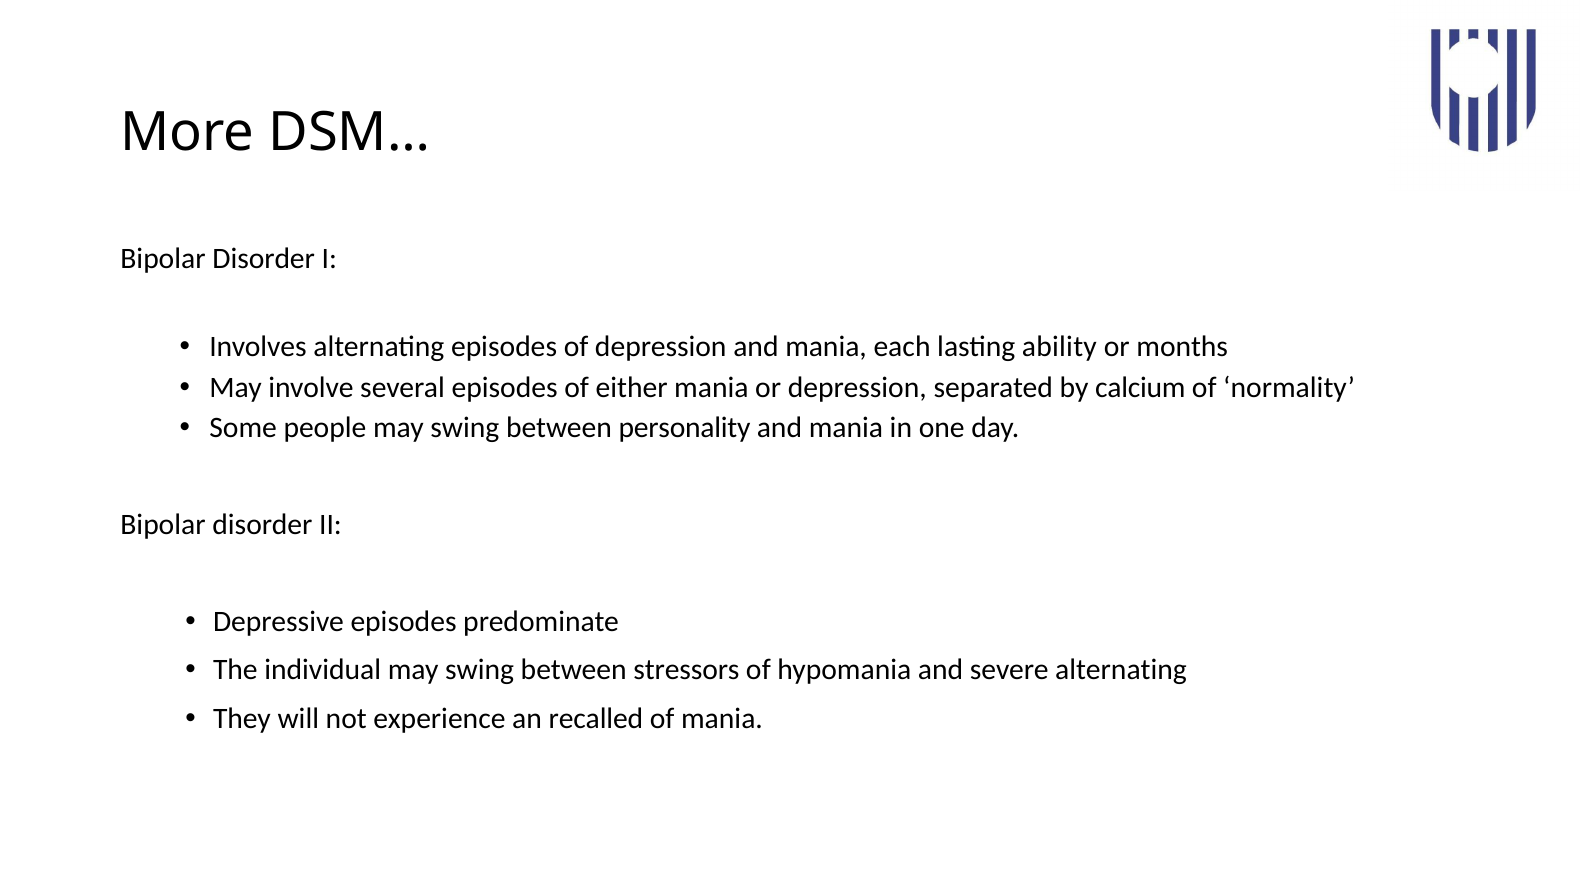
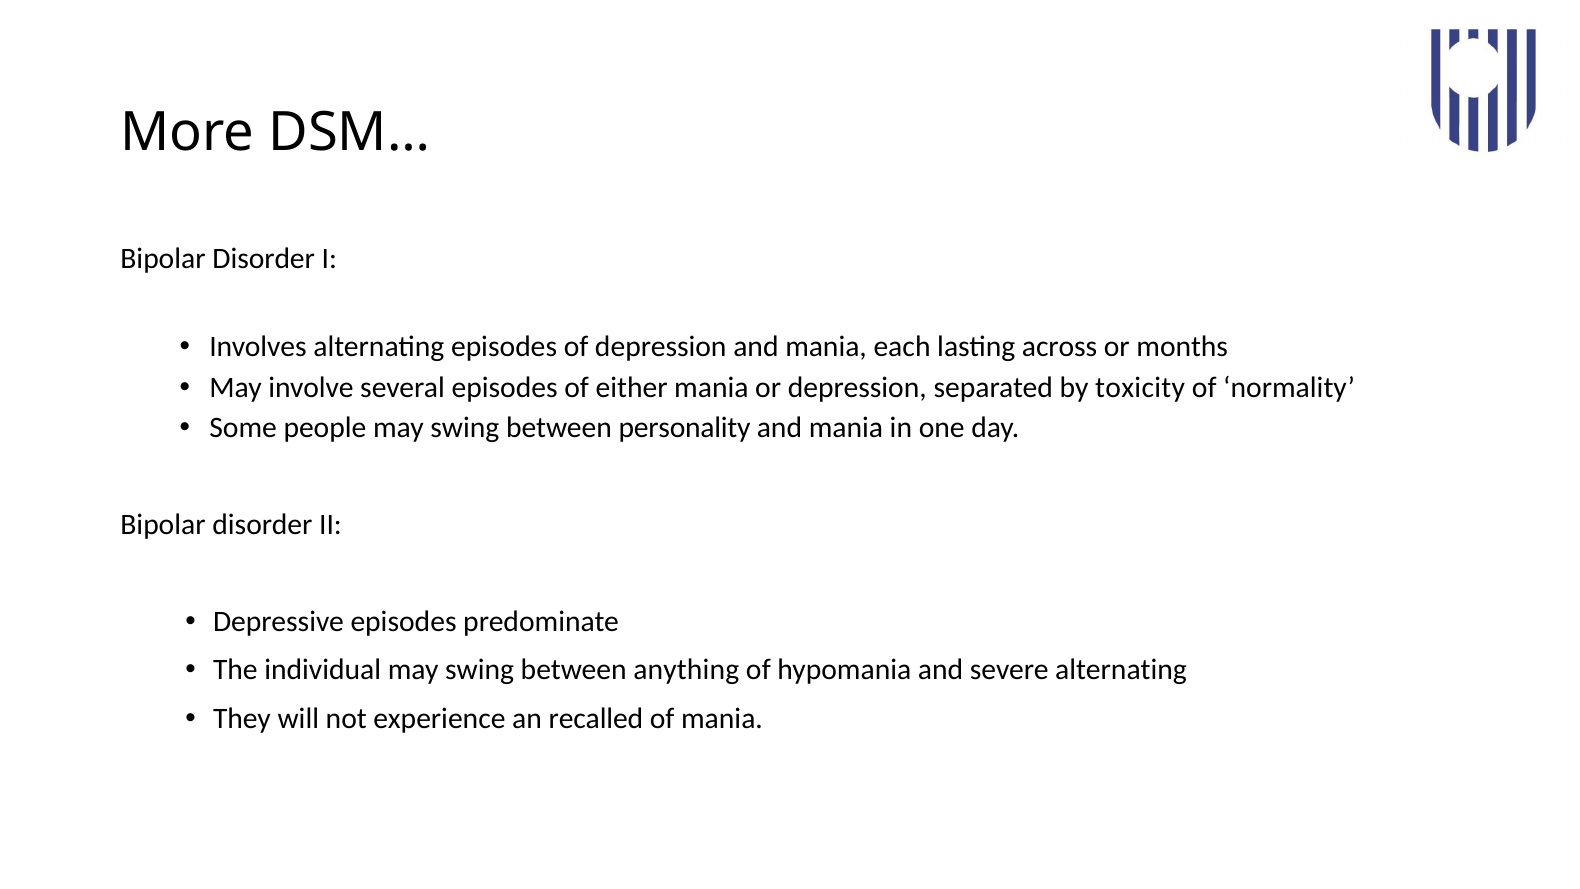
ability: ability -> across
calcium: calcium -> toxicity
stressors: stressors -> anything
